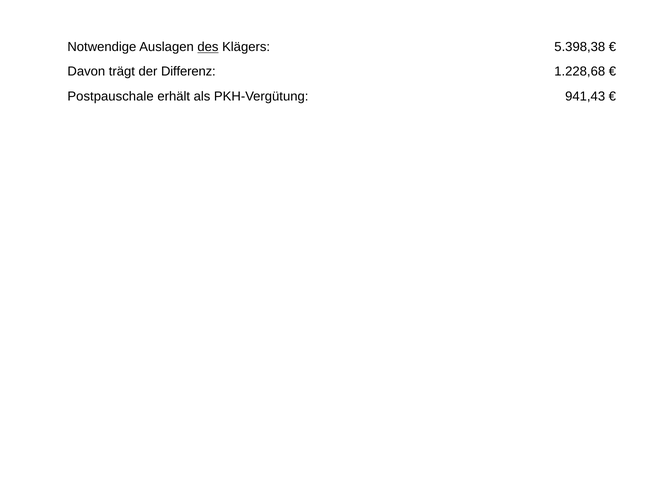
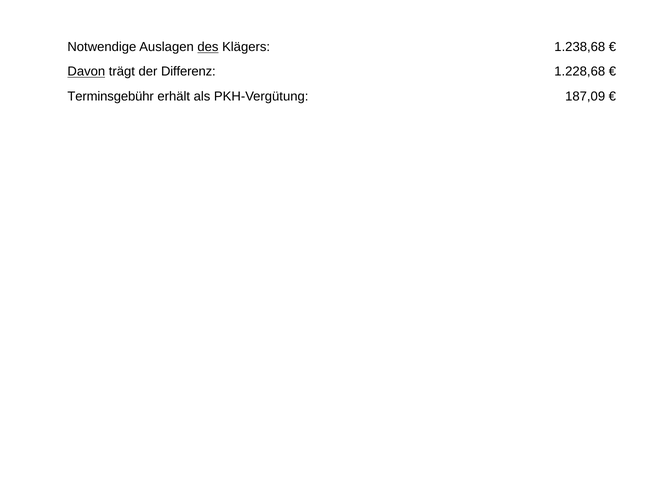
5.398,38: 5.398,38 -> 1.238,68
Davon underline: none -> present
Postpauschale: Postpauschale -> Terminsgebühr
941,43: 941,43 -> 187,09
